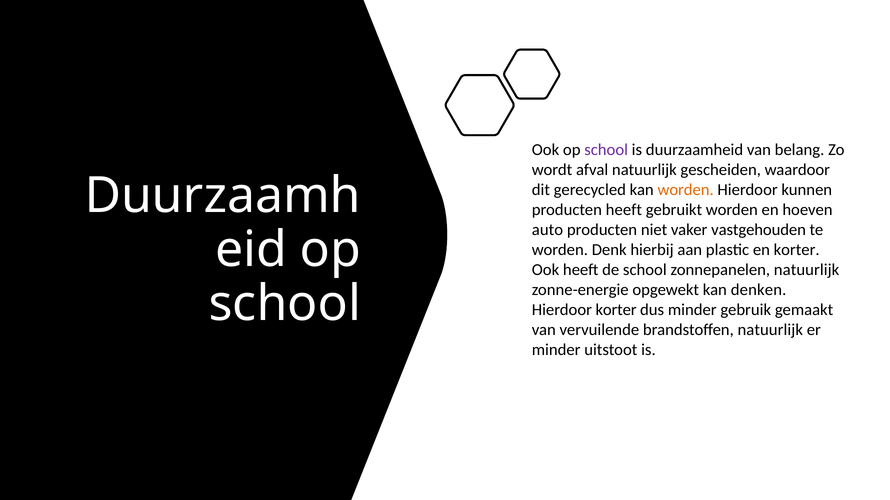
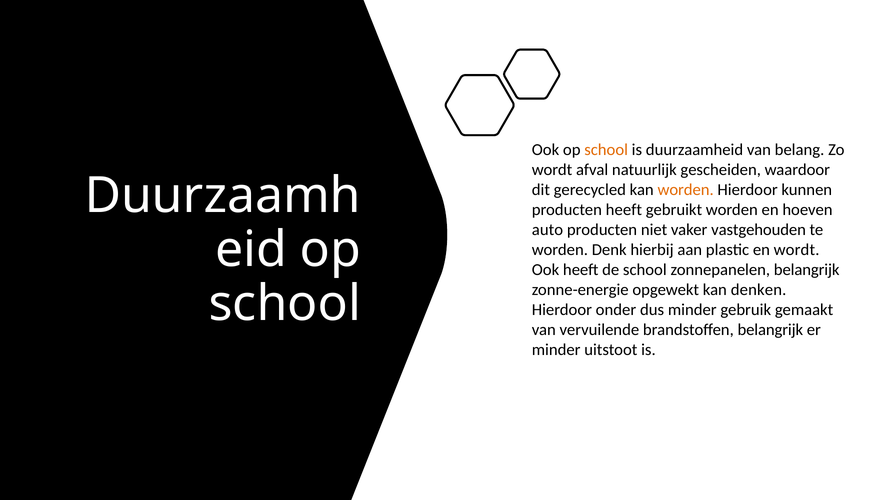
school at (606, 150) colour: purple -> orange
en korter: korter -> wordt
zonnepanelen natuurlijk: natuurlijk -> belangrijk
Hierdoor korter: korter -> onder
brandstoffen natuurlijk: natuurlijk -> belangrijk
